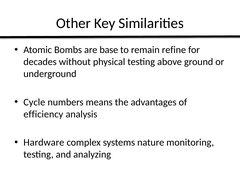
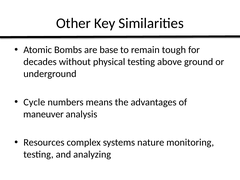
refine: refine -> tough
efficiency: efficiency -> maneuver
Hardware: Hardware -> Resources
